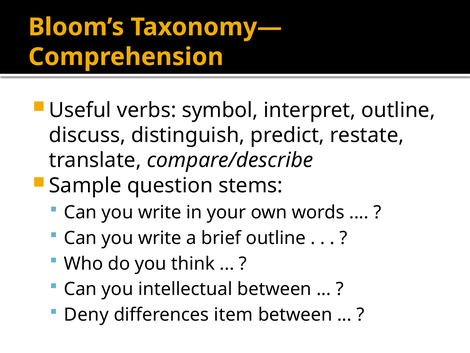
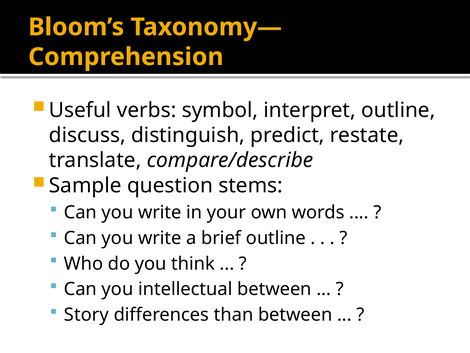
Deny: Deny -> Story
item: item -> than
